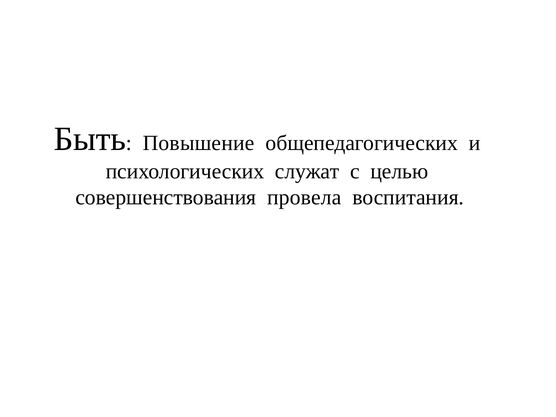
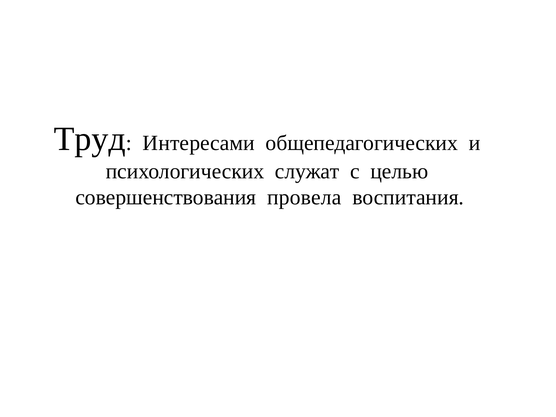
Быть: Быть -> Труд
Повышение: Повышение -> Интересами
